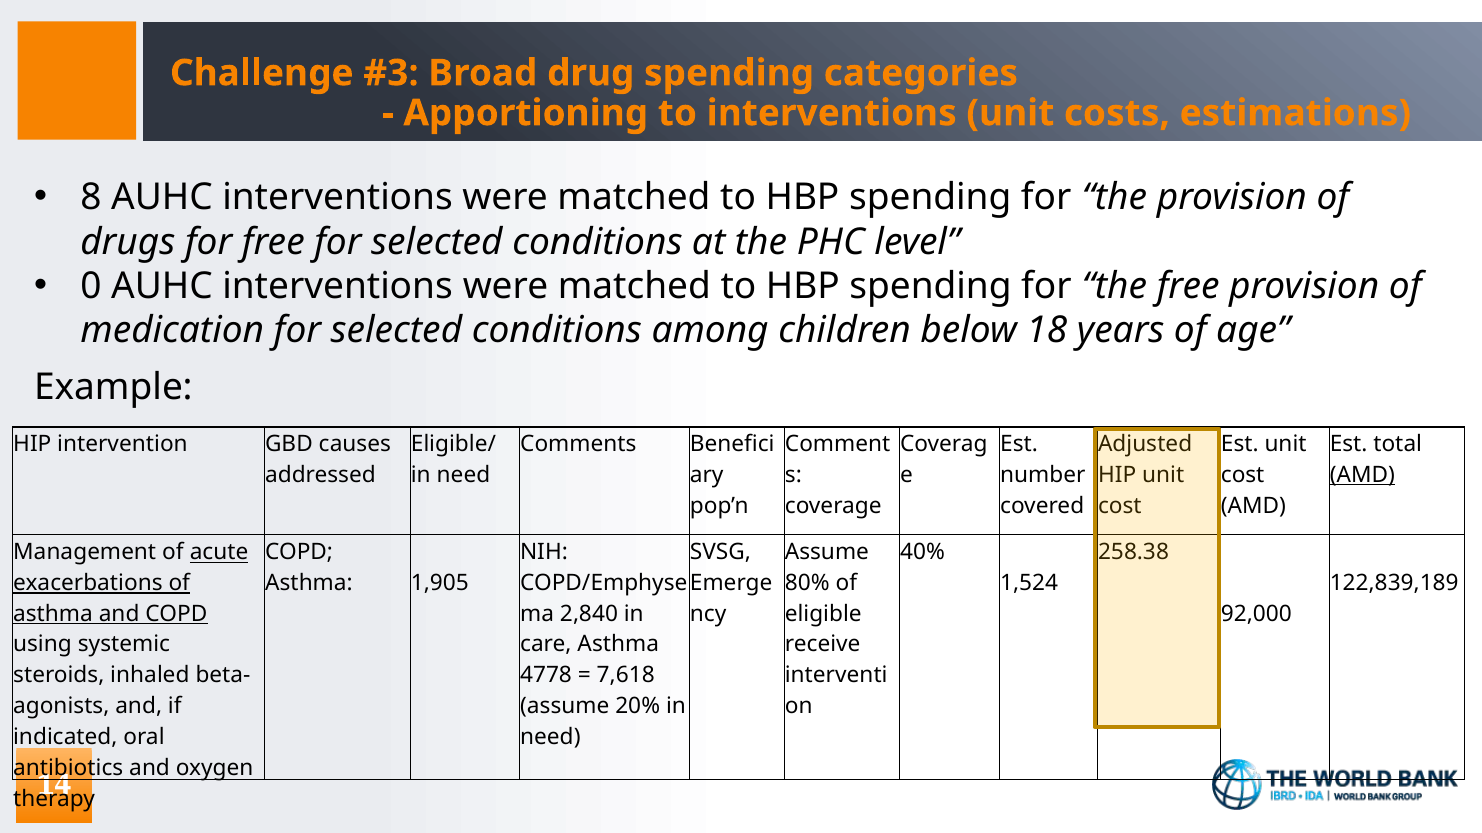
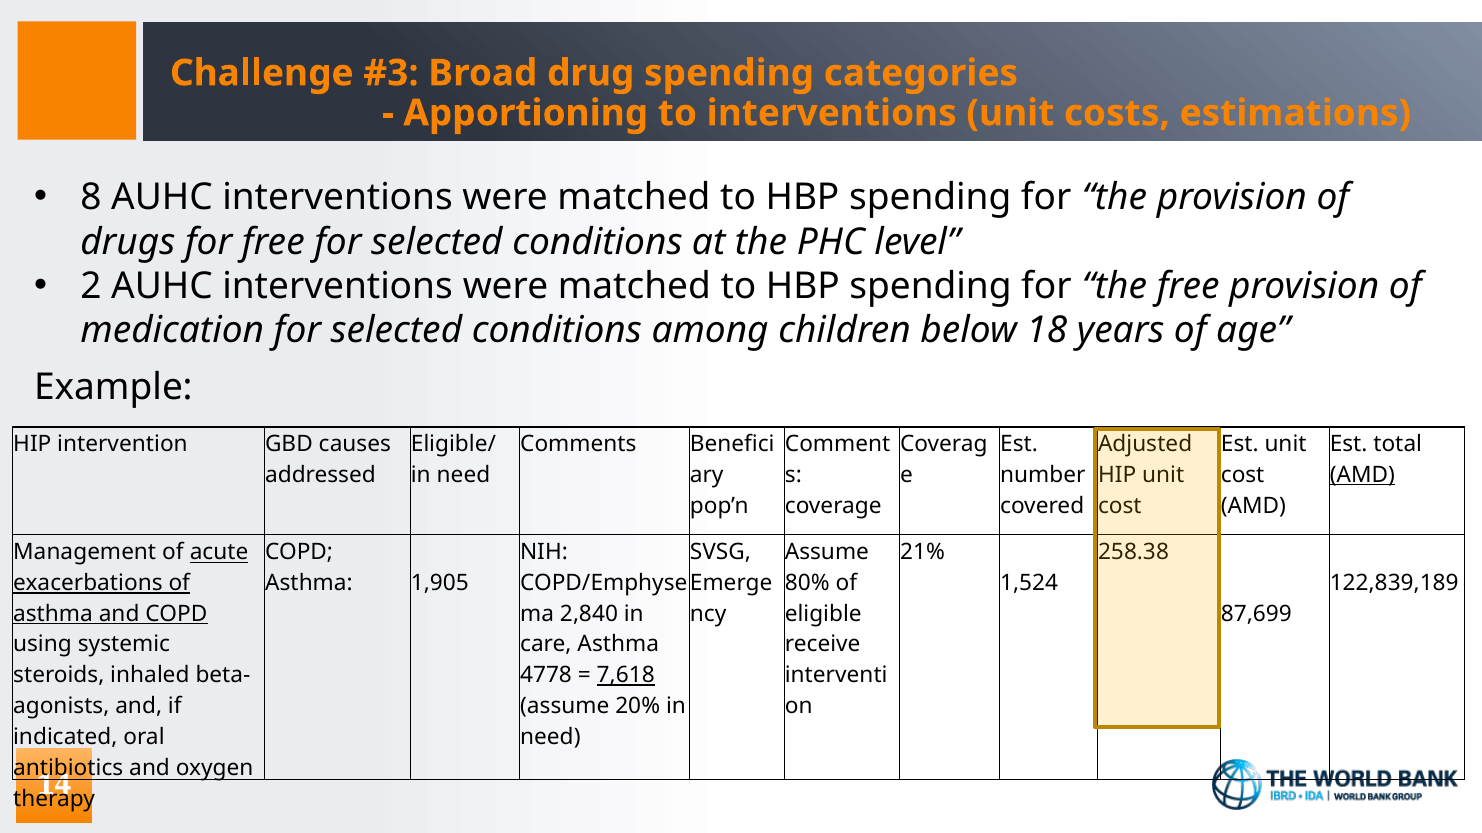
0: 0 -> 2
40%: 40% -> 21%
92,000: 92,000 -> 87,699
7,618 underline: none -> present
